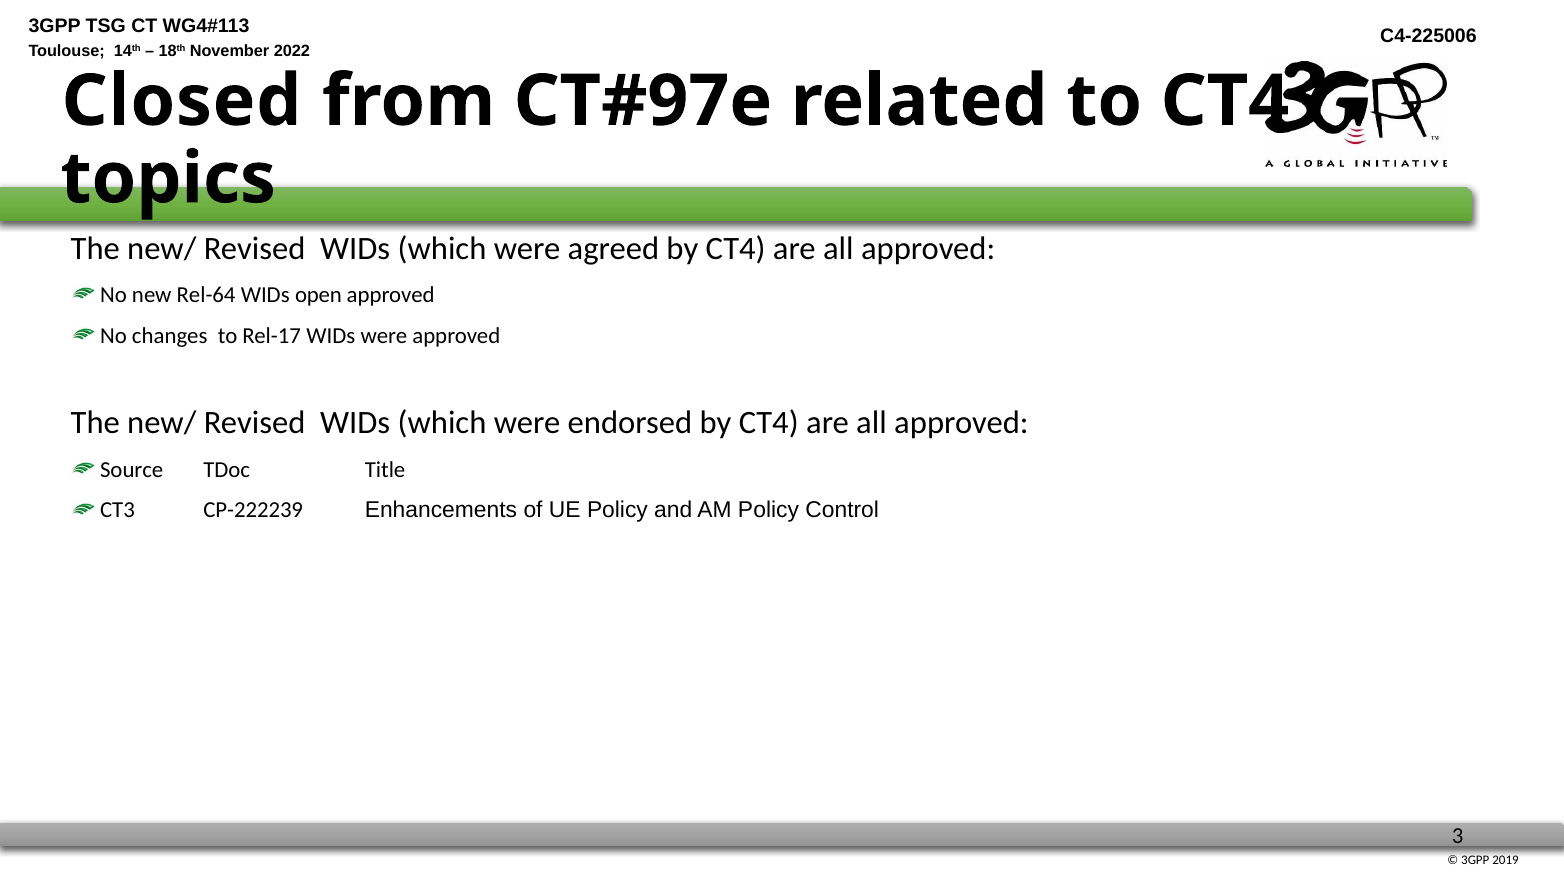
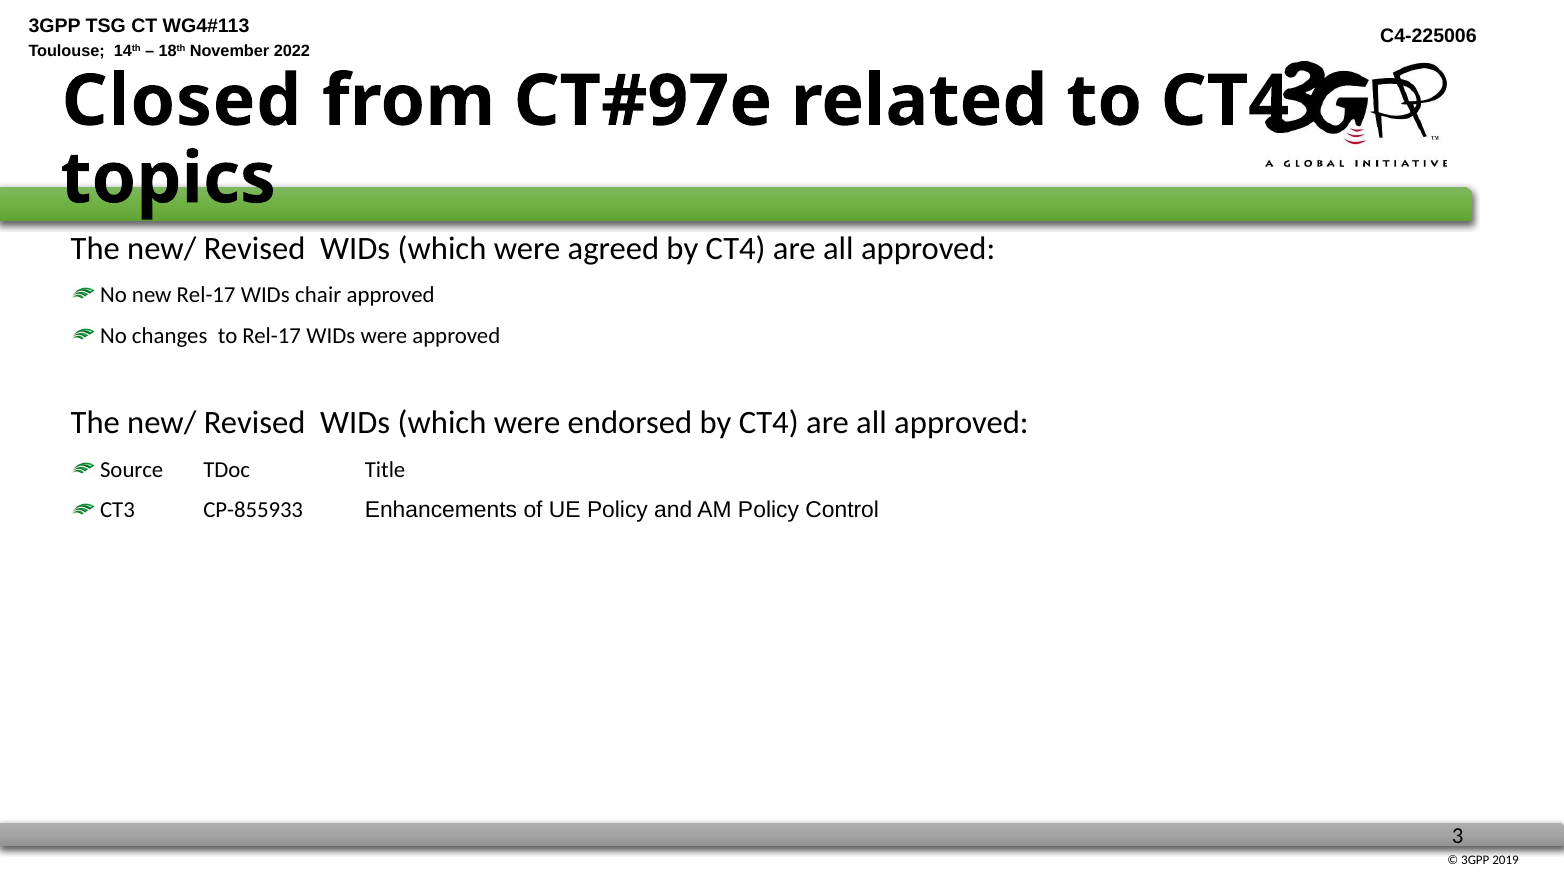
new Rel-64: Rel-64 -> Rel-17
open: open -> chair
CP-222239: CP-222239 -> CP-855933
